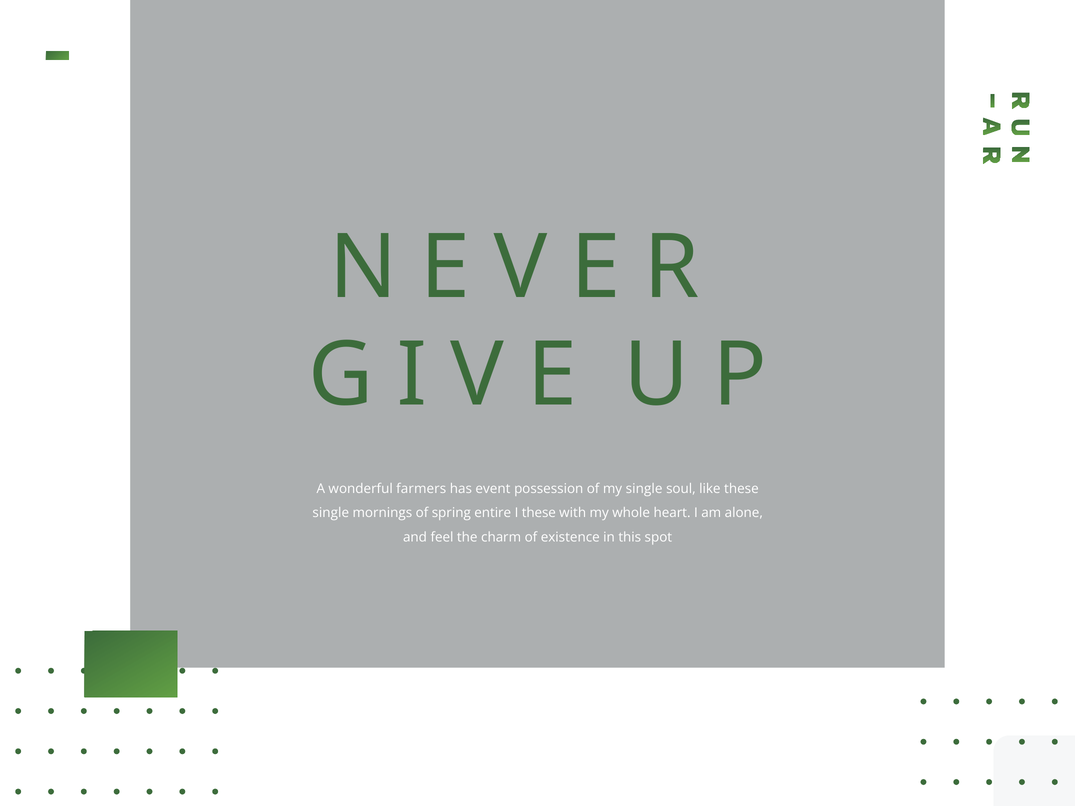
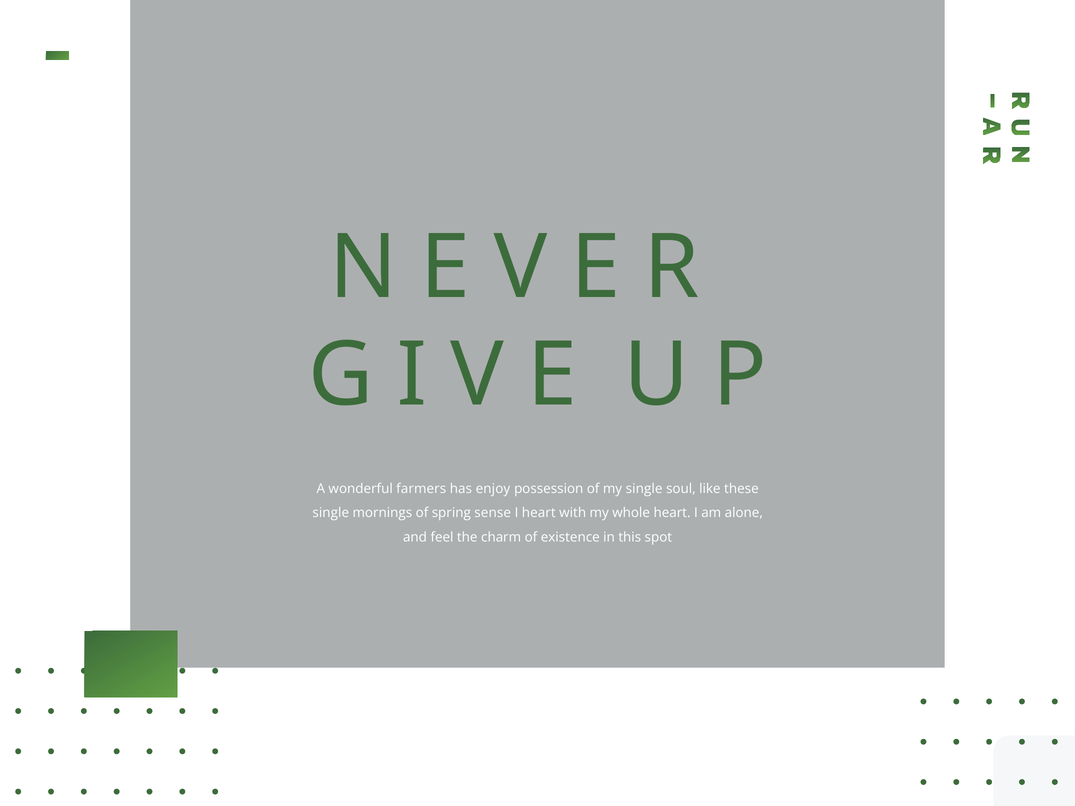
event: event -> enjoy
entire: entire -> sense
I these: these -> heart
